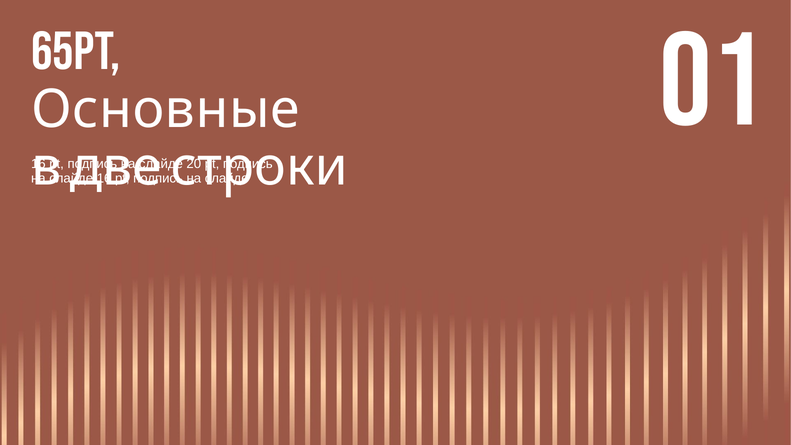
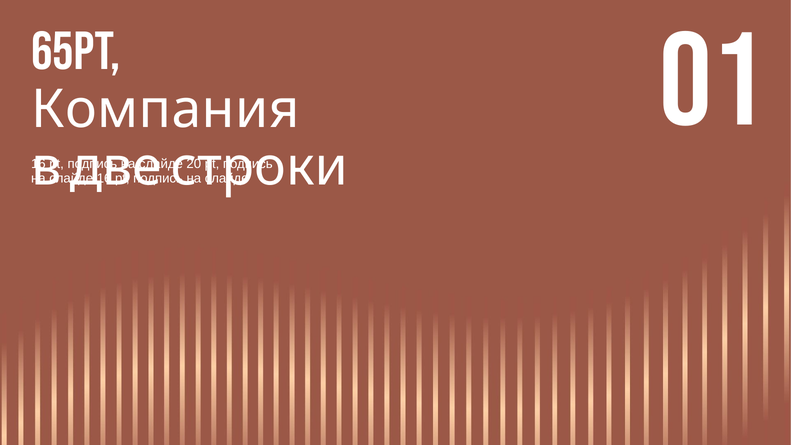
Основные: Основные -> Компания
